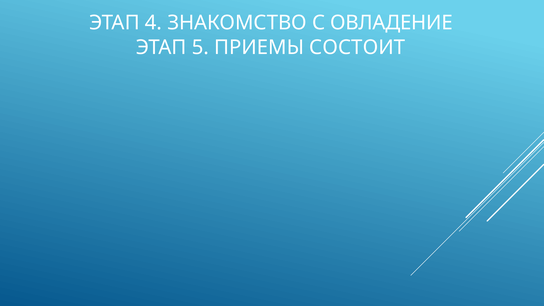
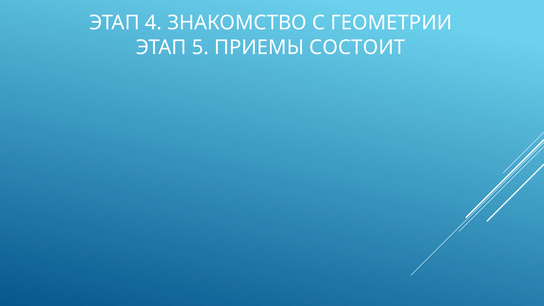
ОВЛАДЕНИЕ: ОВЛАДЕНИЕ -> ГЕОМЕТРИИ
